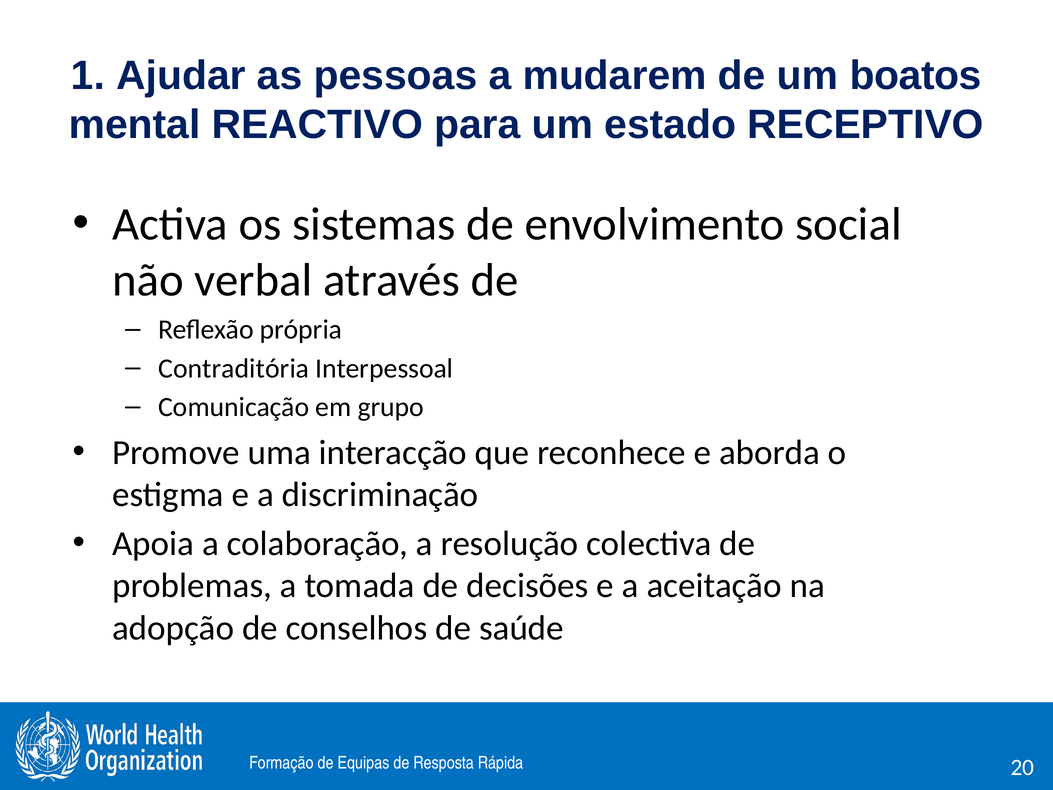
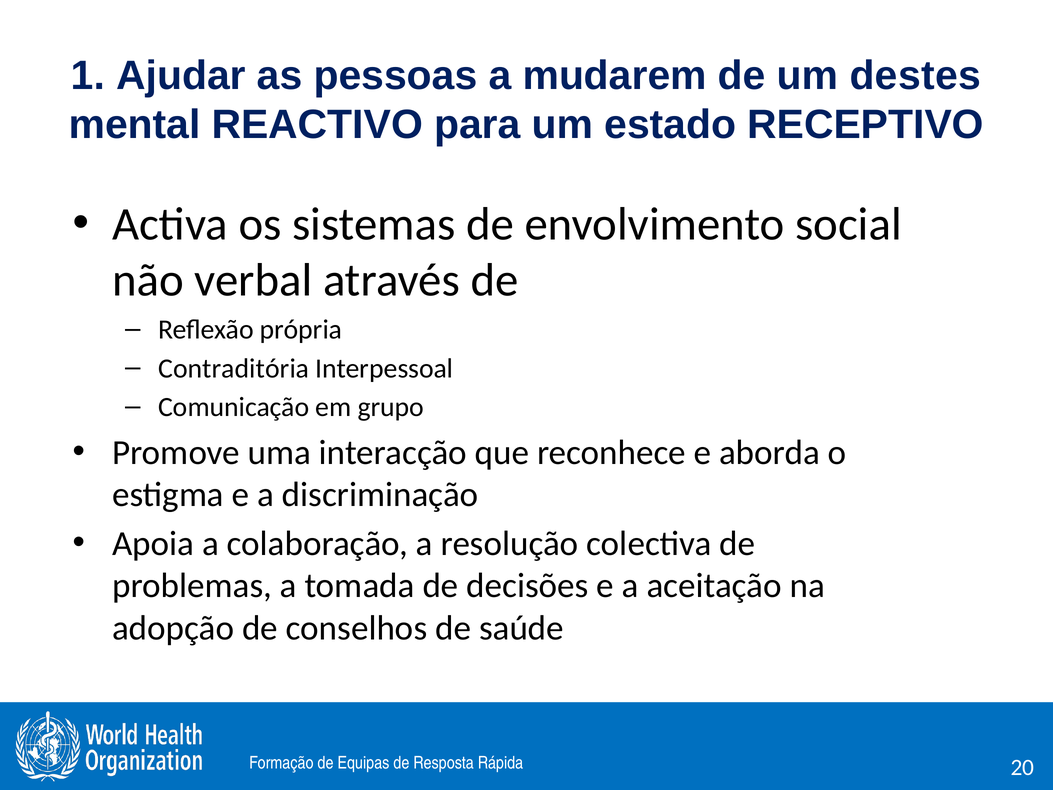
boatos: boatos -> destes
